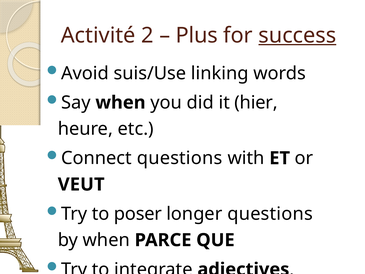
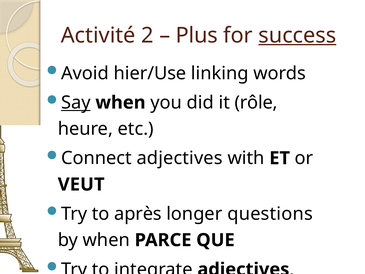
suis/Use: suis/Use -> hier/Use
Say underline: none -> present
hier: hier -> rôle
Connect questions: questions -> adjectives
poser: poser -> après
